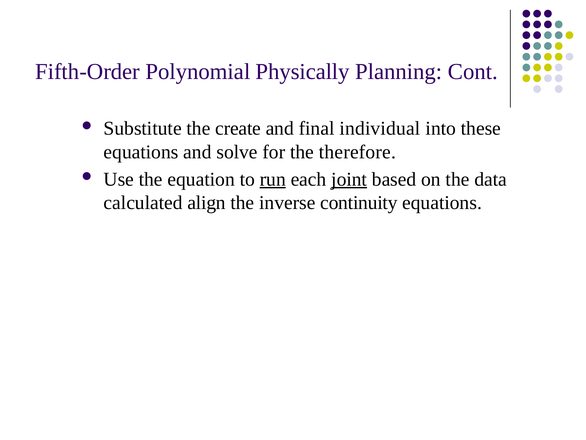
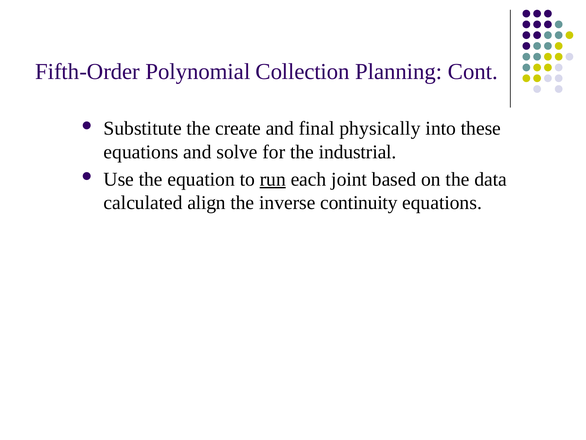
Physically: Physically -> Collection
individual: individual -> physically
therefore: therefore -> industrial
joint underline: present -> none
